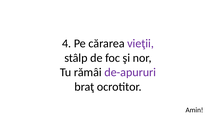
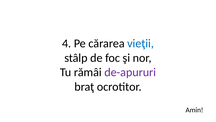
vieţii colour: purple -> blue
